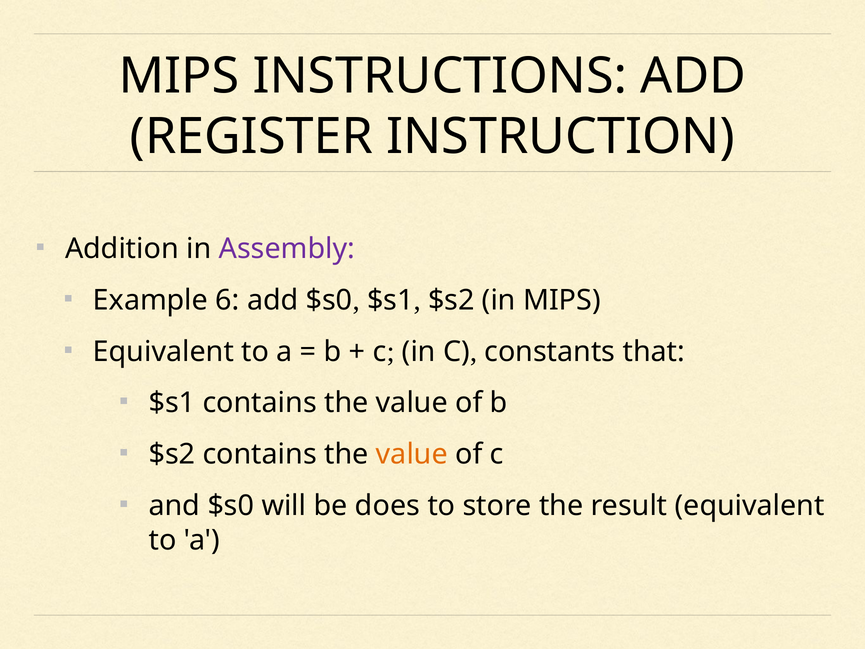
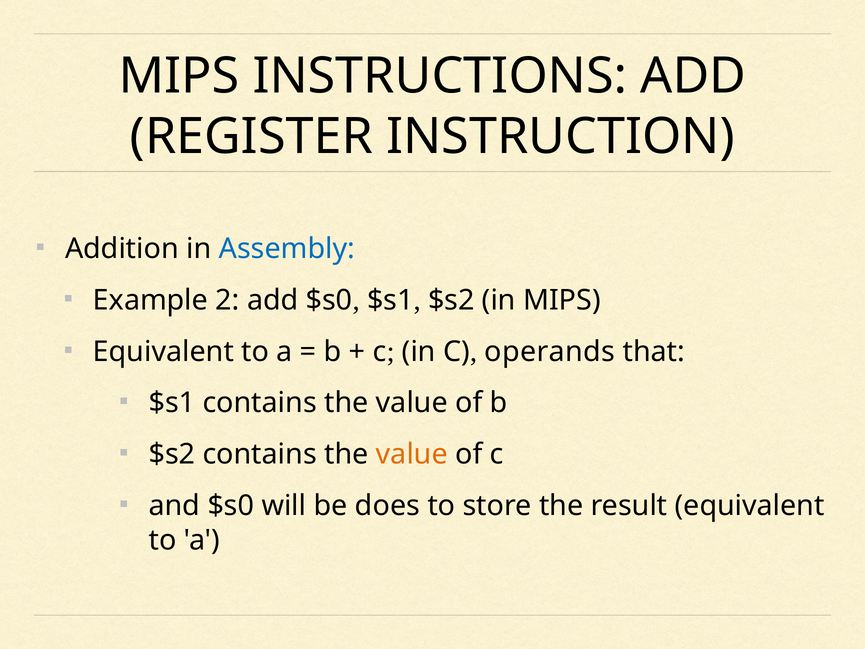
Assembly colour: purple -> blue
6: 6 -> 2
constants: constants -> operands
